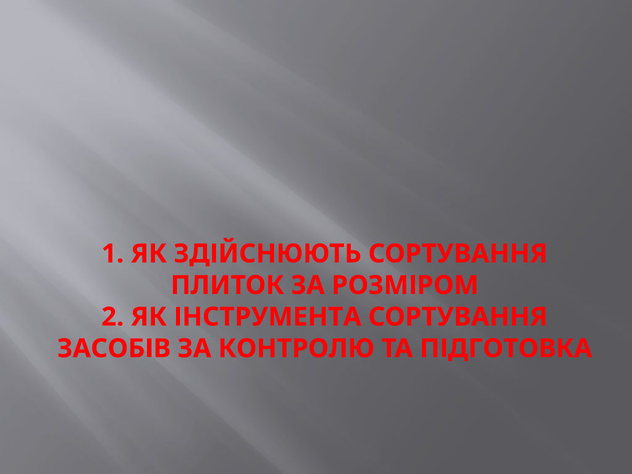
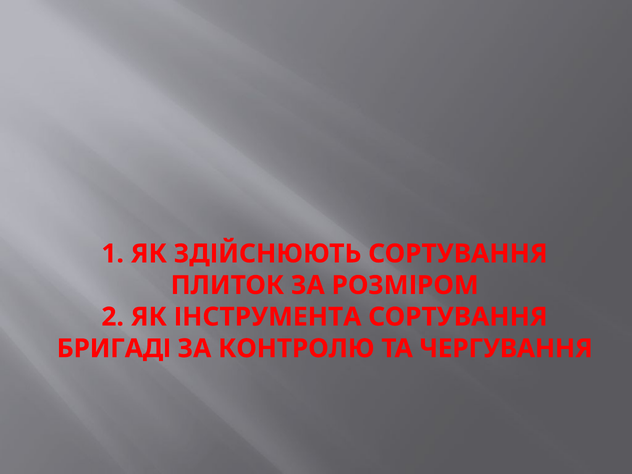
ЗАСОБІВ: ЗАСОБІВ -> БРИГАДІ
ПІДГОТОВКА: ПІДГОТОВКА -> ЧЕРГУВАННЯ
